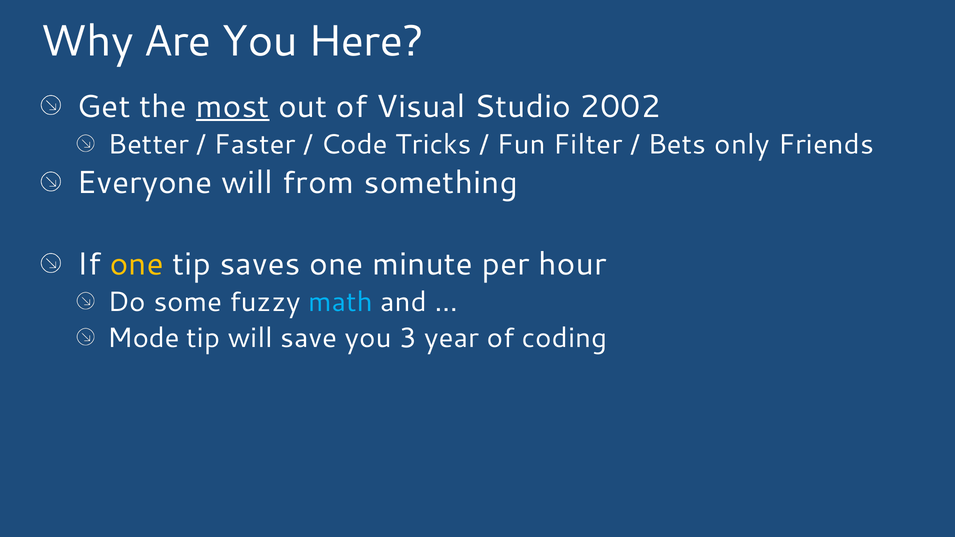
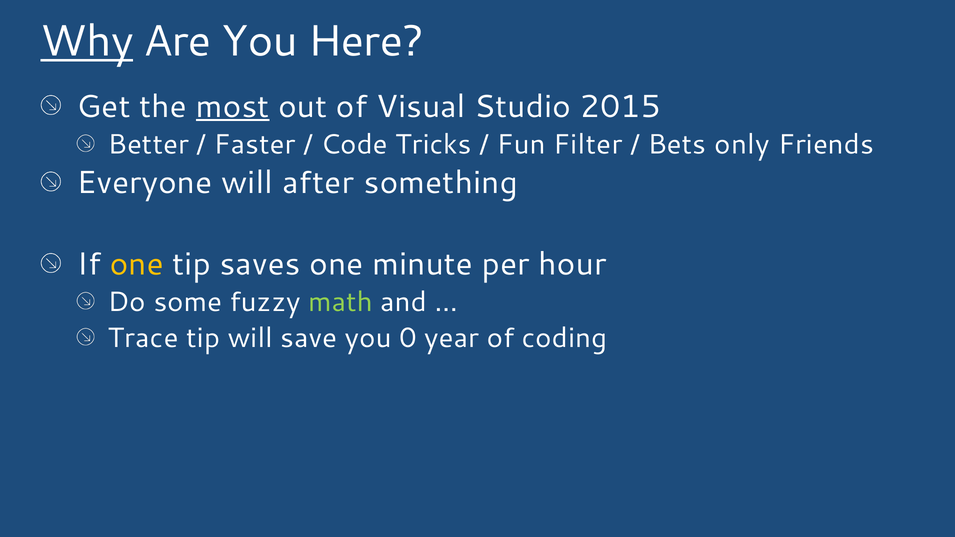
Why underline: none -> present
2002: 2002 -> 2015
from: from -> after
math colour: light blue -> light green
Mode: Mode -> Trace
3: 3 -> 0
